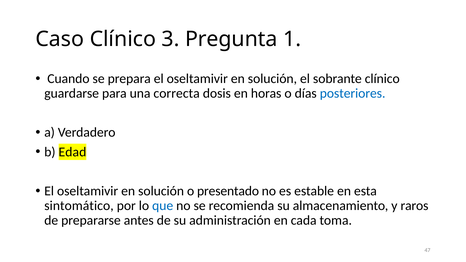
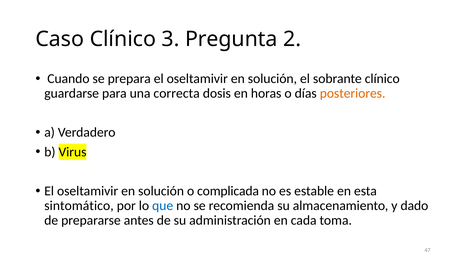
1: 1 -> 2
posteriores colour: blue -> orange
Edad: Edad -> Virus
presentado: presentado -> complicada
raros: raros -> dado
